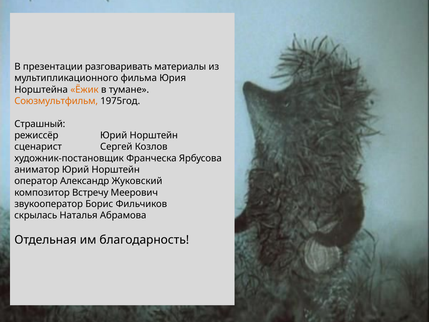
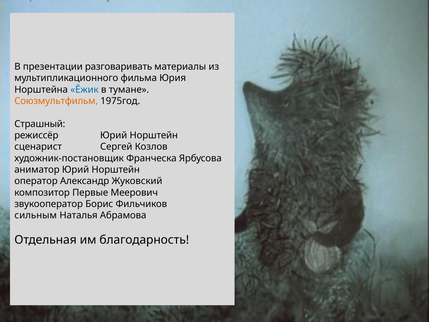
Ёжик colour: orange -> blue
Встречу: Встречу -> Первые
скрылась: скрылась -> сильным
